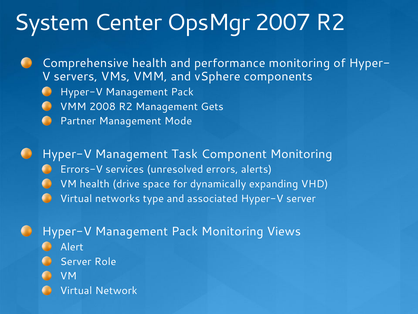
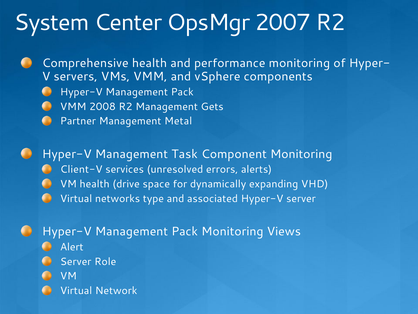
Mode: Mode -> Metal
Errors-V: Errors-V -> Client-V
